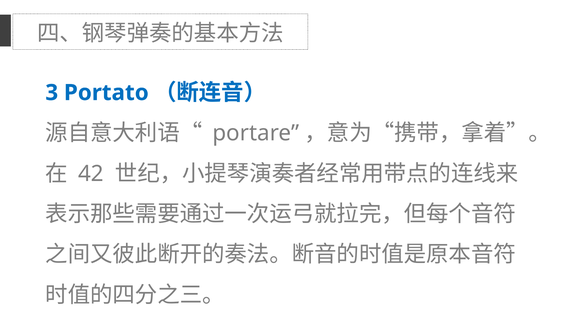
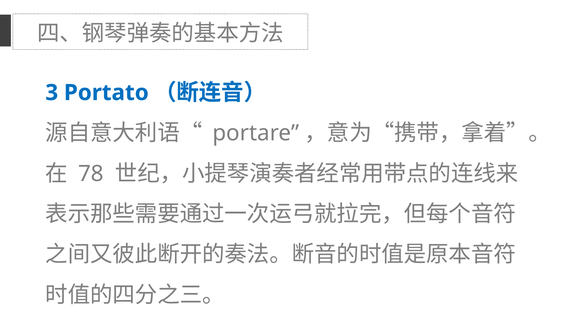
42: 42 -> 78
